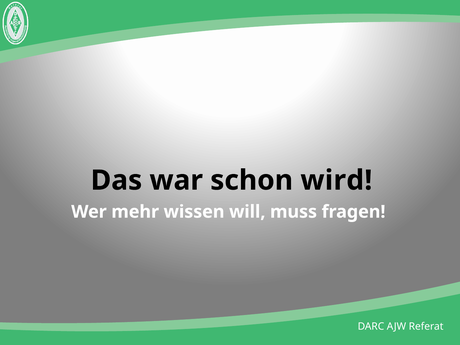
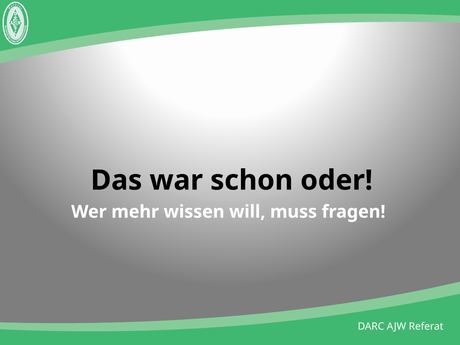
wird: wird -> oder
